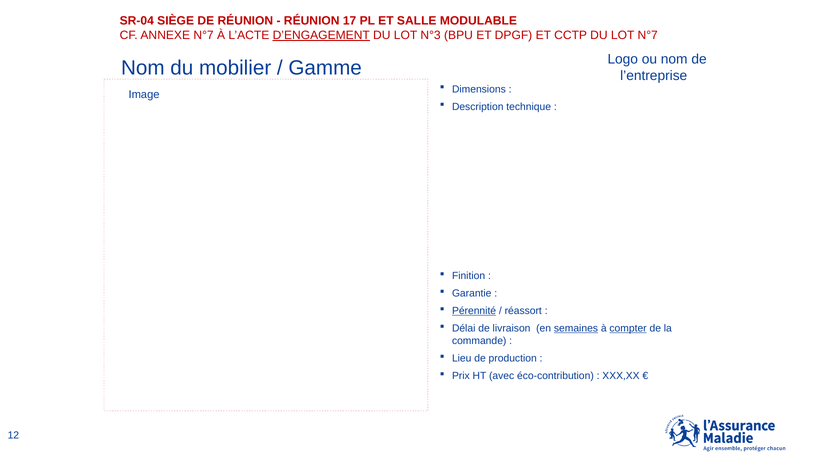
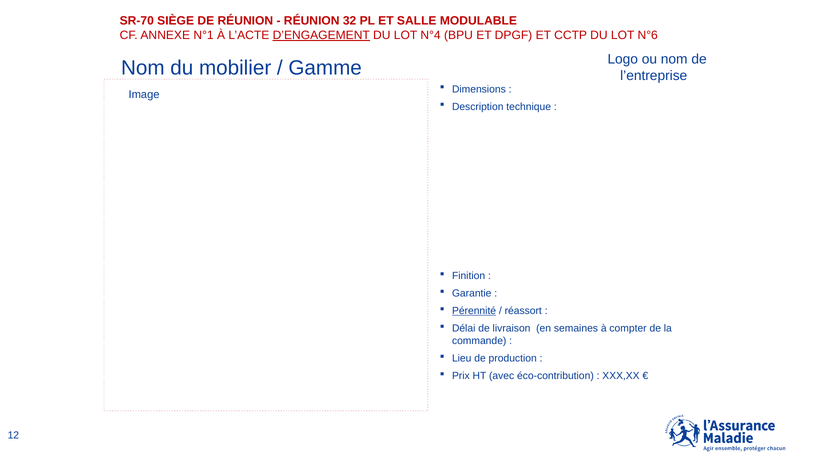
SR-04: SR-04 -> SR-70
17: 17 -> 32
ANNEXE N°7: N°7 -> N°1
N°3: N°3 -> N°4
LOT N°7: N°7 -> N°6
semaines underline: present -> none
compter underline: present -> none
